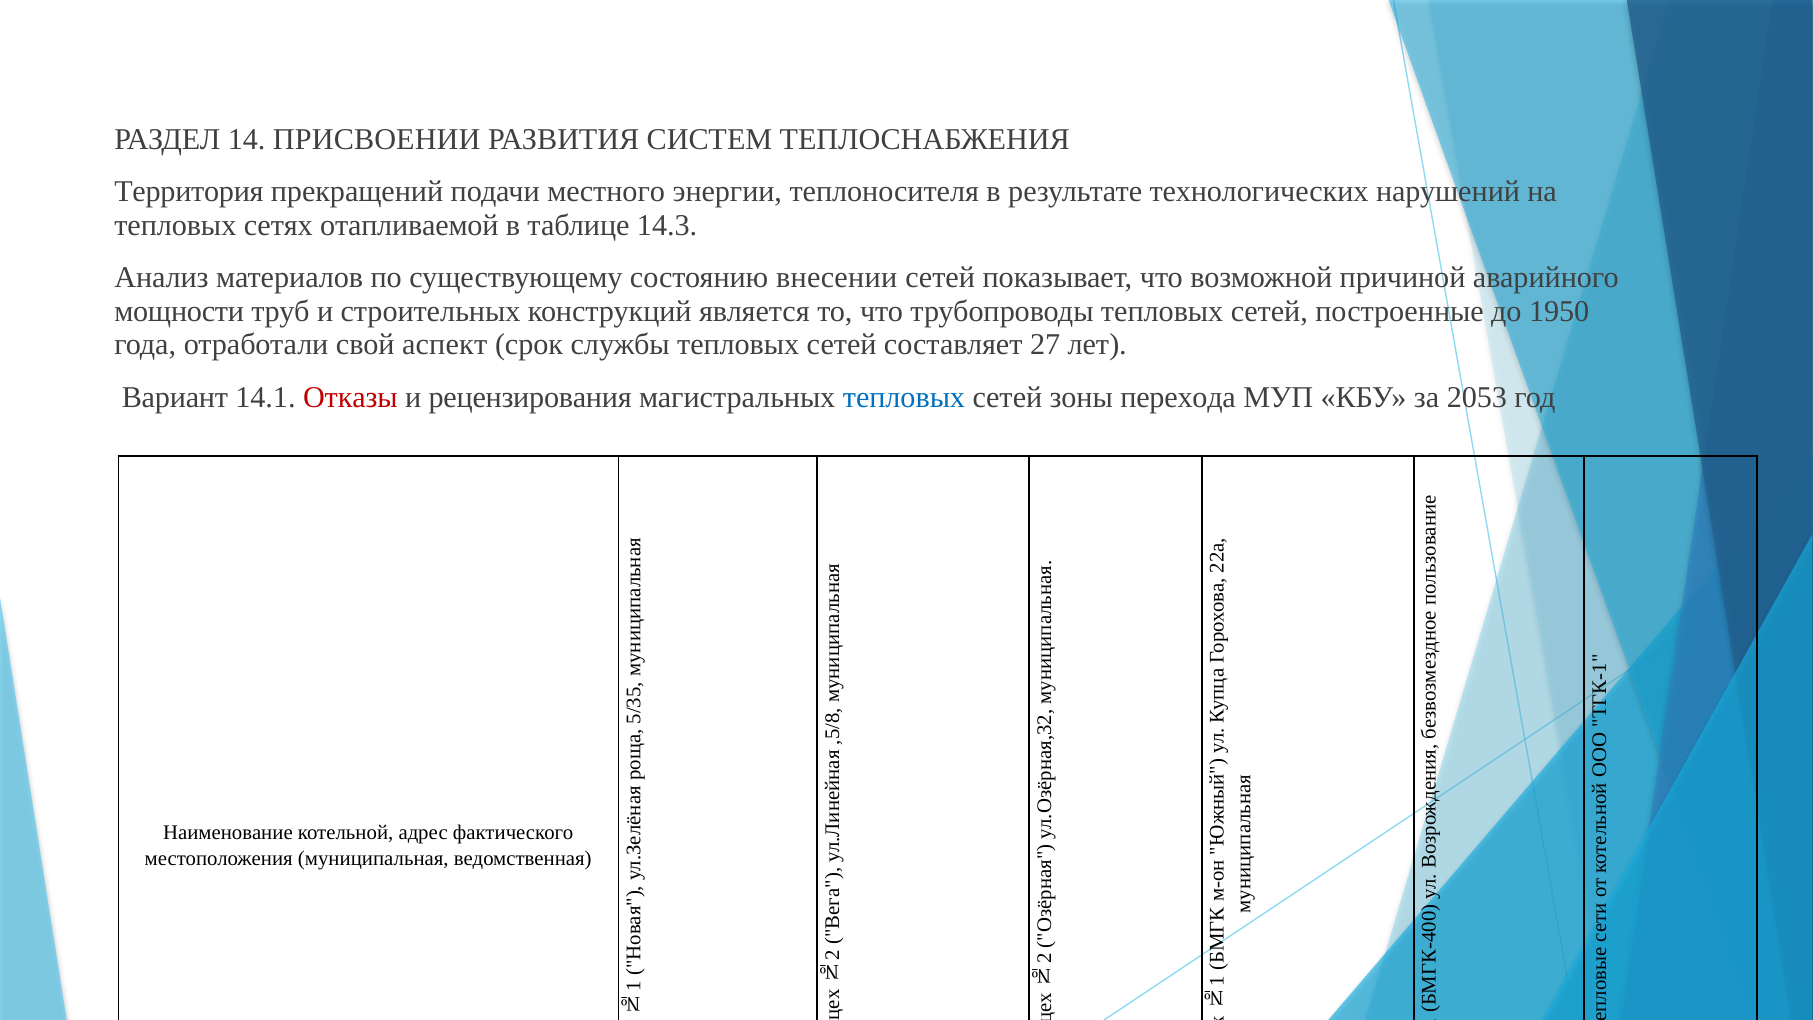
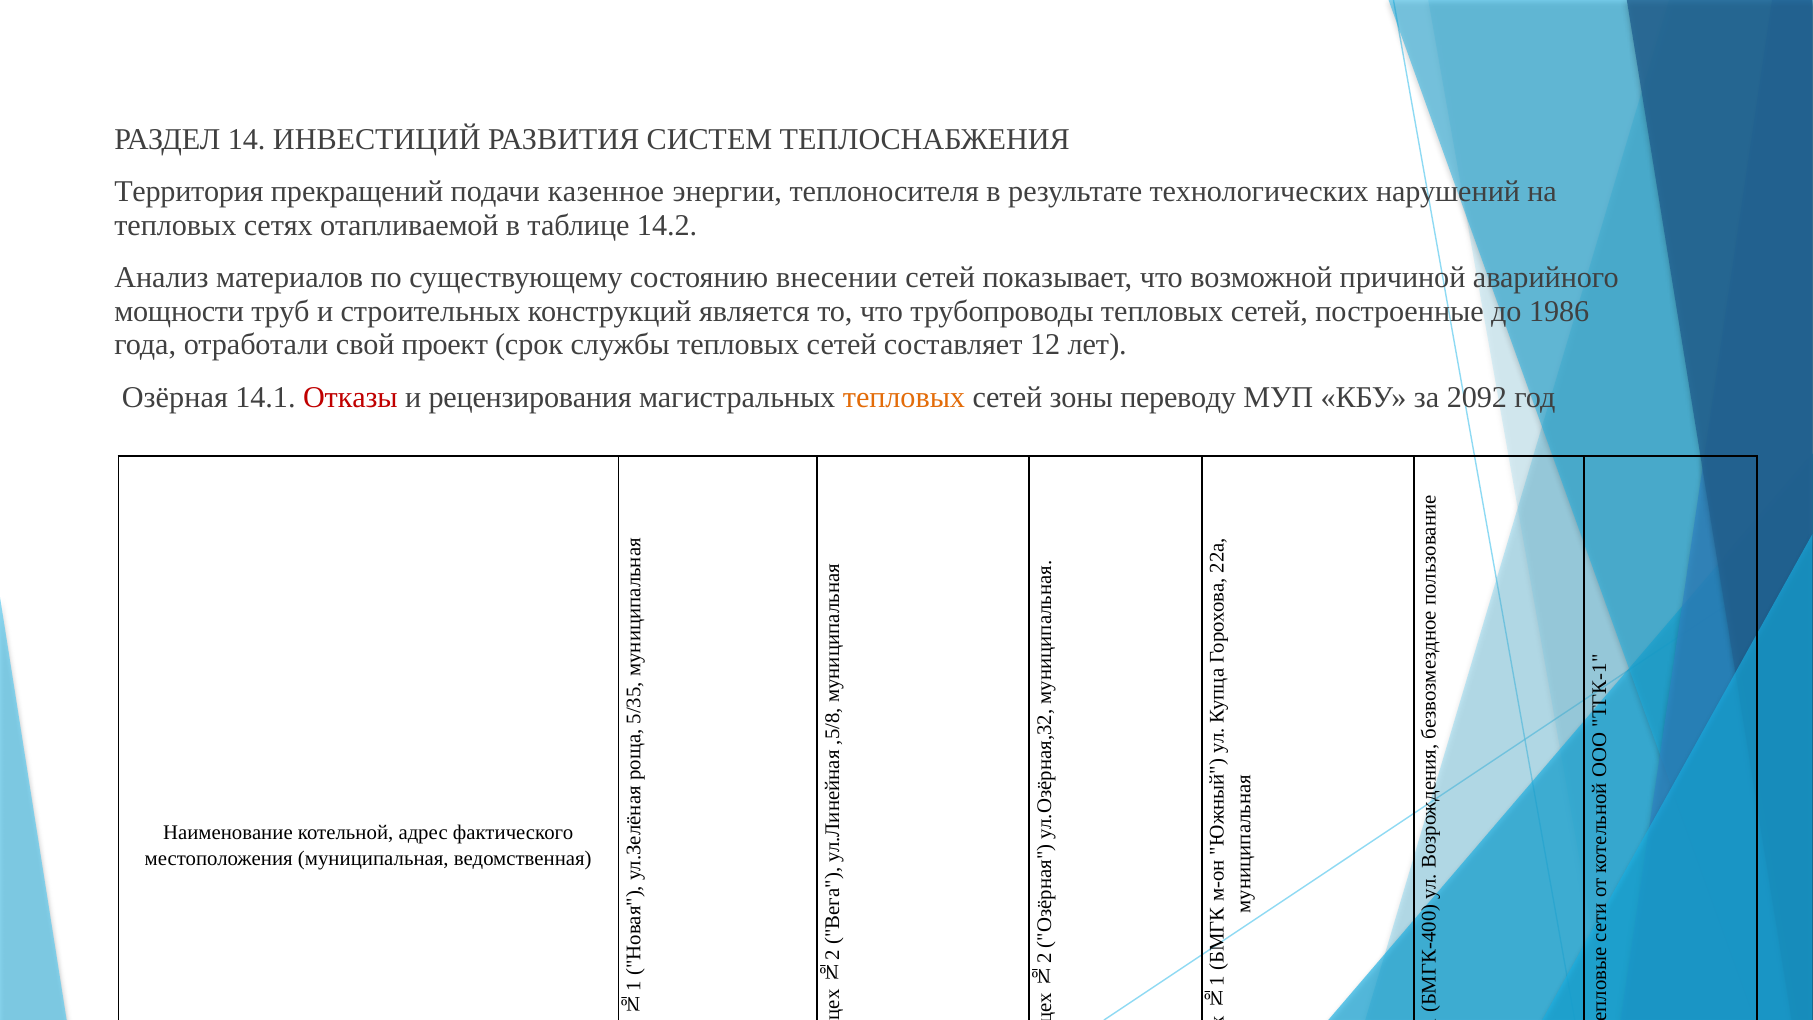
ПРИСВОЕНИИ: ПРИСВОЕНИИ -> ИНВЕСТИЦИЙ
местного: местного -> казенное
14.3: 14.3 -> 14.2
1950: 1950 -> 1986
аспект: аспект -> проект
27: 27 -> 12
Вариант: Вариант -> Озёрная
тепловых at (904, 397) colour: blue -> orange
перехода: перехода -> переводу
2053: 2053 -> 2092
